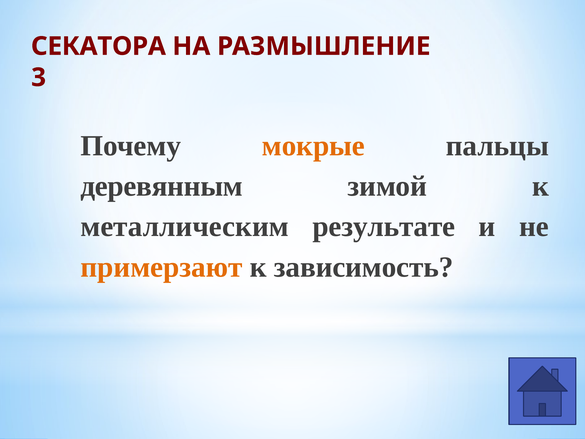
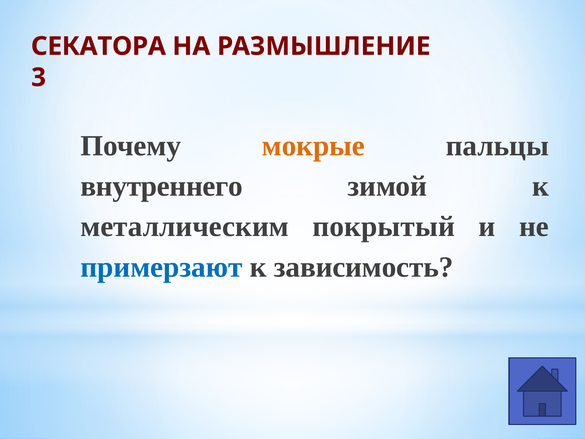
деревянным: деревянным -> внутреннего
результате: результате -> покрытый
примерзают colour: orange -> blue
